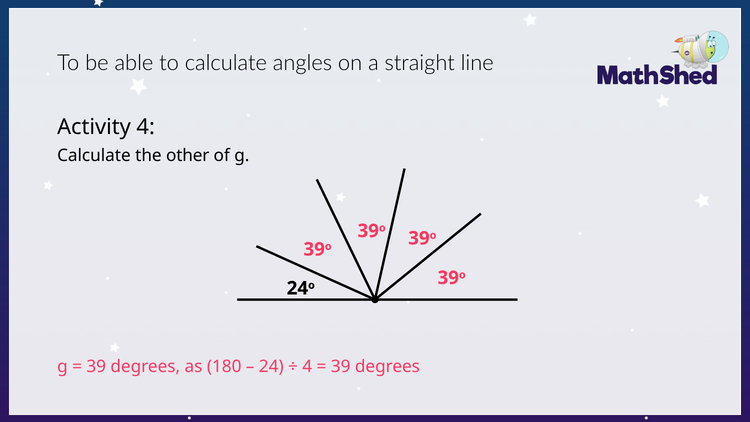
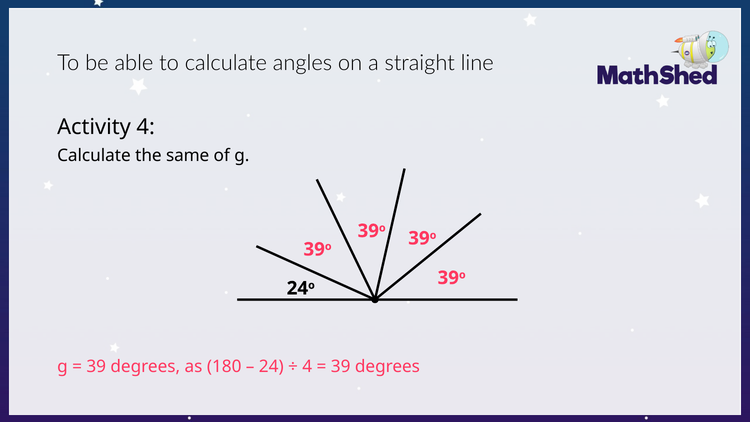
other: other -> same
